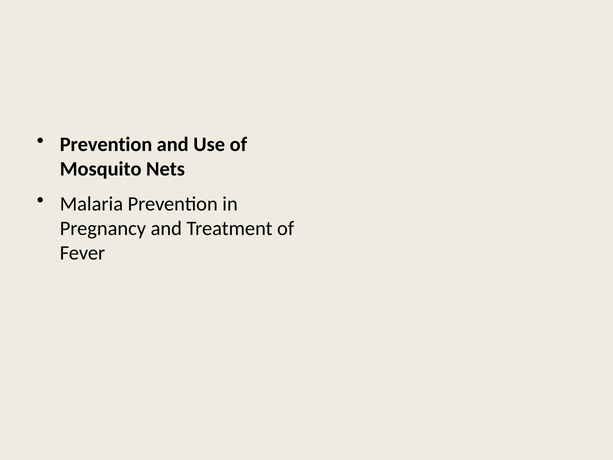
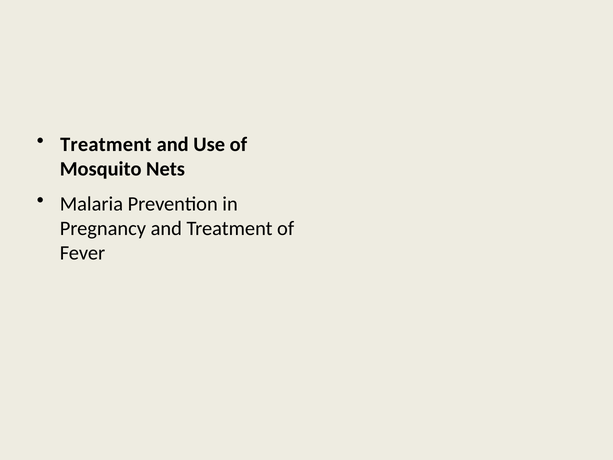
Prevention at (106, 144): Prevention -> Treatment
